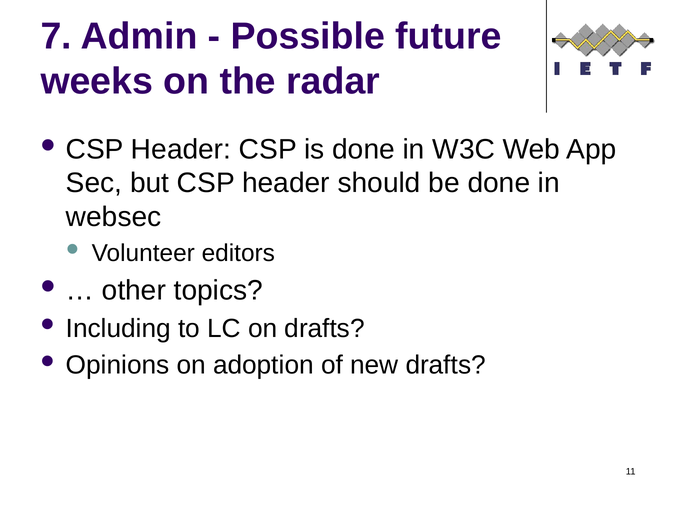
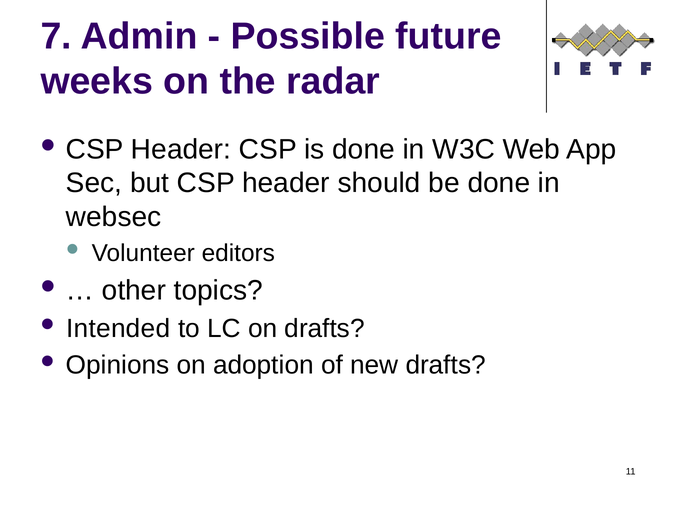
Including: Including -> Intended
